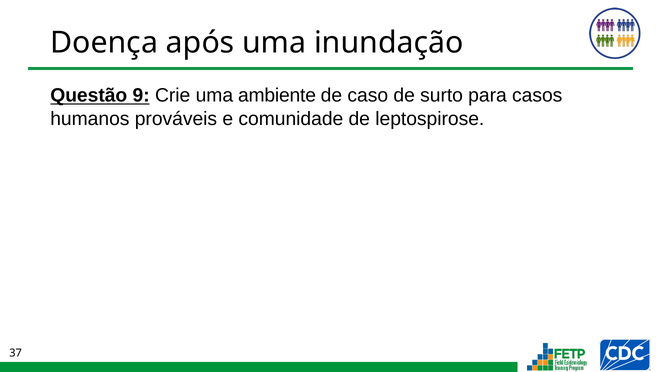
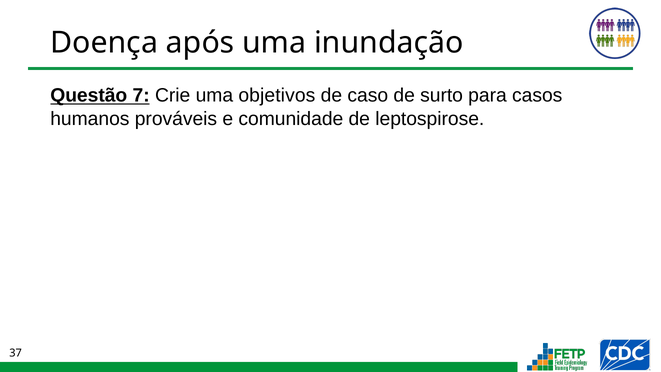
9: 9 -> 7
ambiente: ambiente -> objetivos
